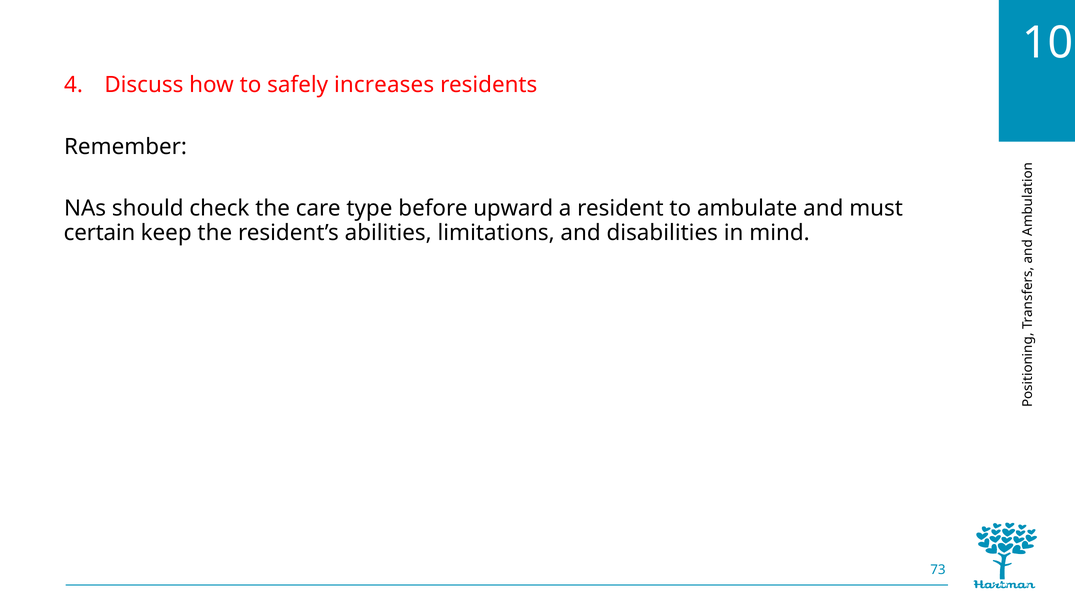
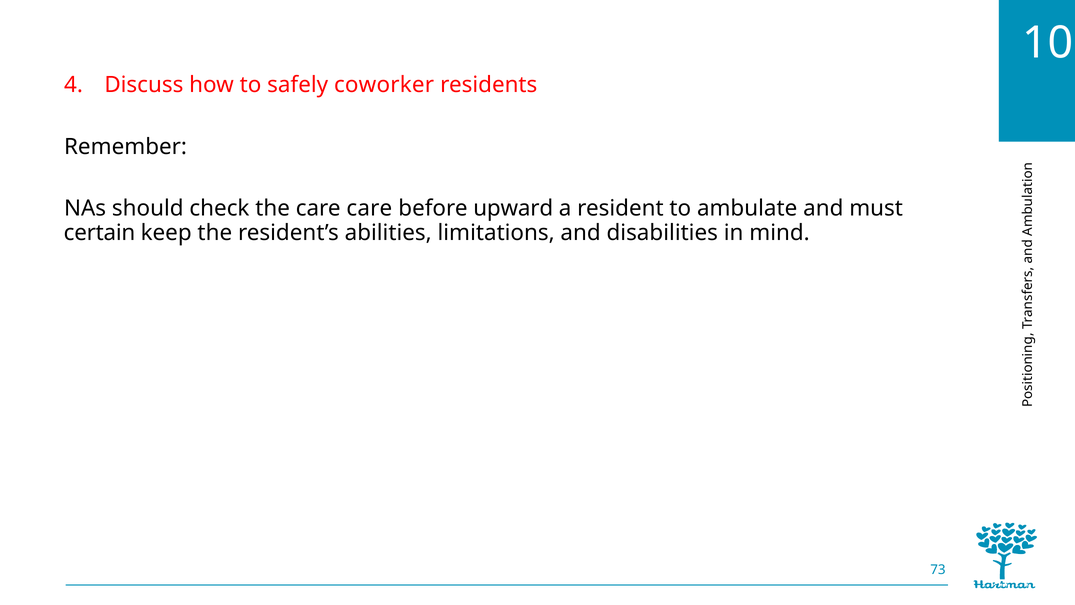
increases: increases -> coworker
care type: type -> care
